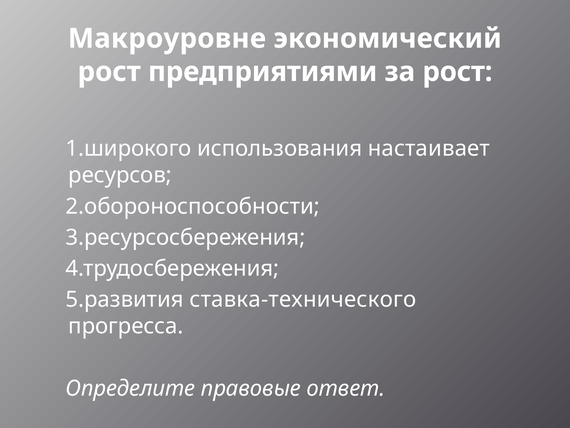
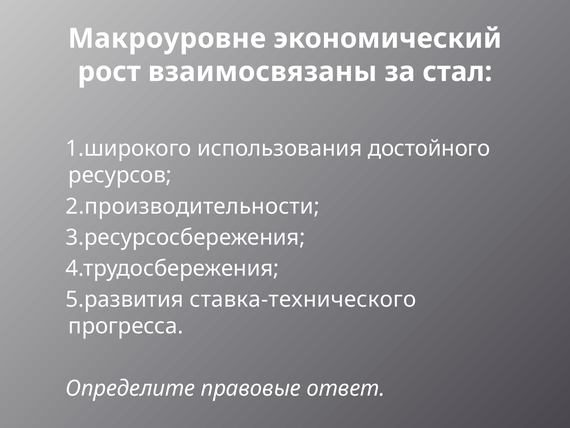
предприятиями: предприятиями -> взаимосвязаны
за рост: рост -> стал
настаивает: настаивает -> достойного
2.обороноспособности: 2.обороноспособности -> 2.производительности
